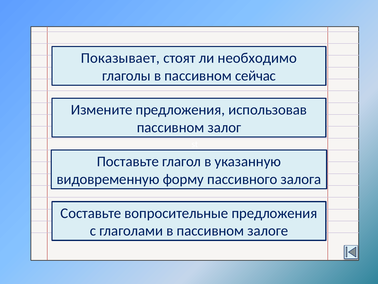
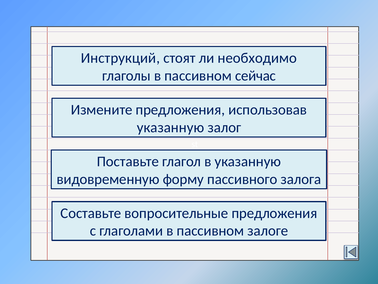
Показывает: Показывает -> Инструкций
пассивном at (171, 127): пассивном -> указанную
